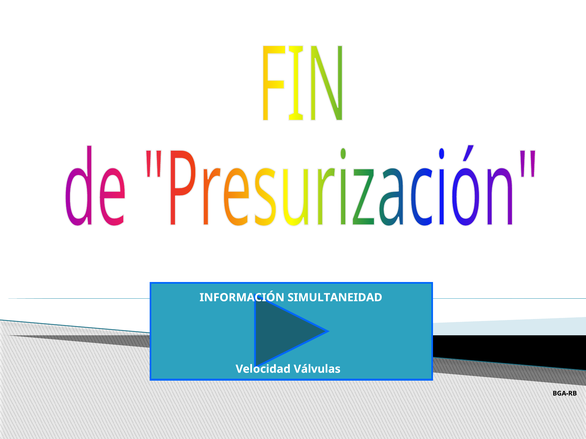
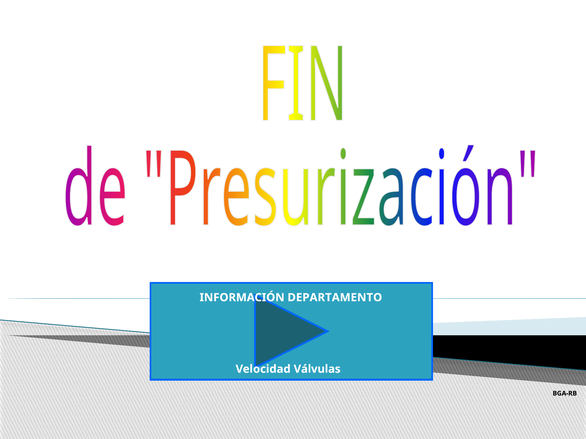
SIMULTANEIDAD: SIMULTANEIDAD -> DEPARTAMENTO
